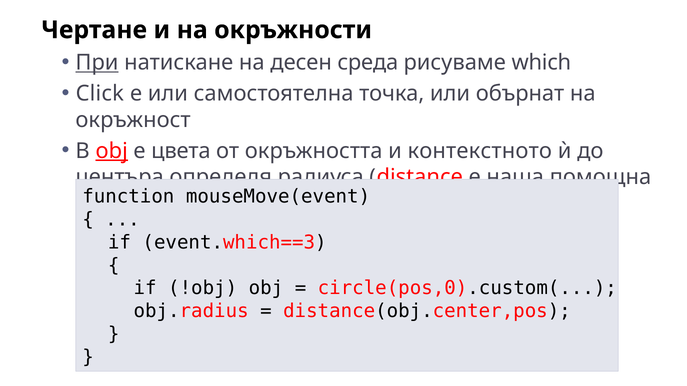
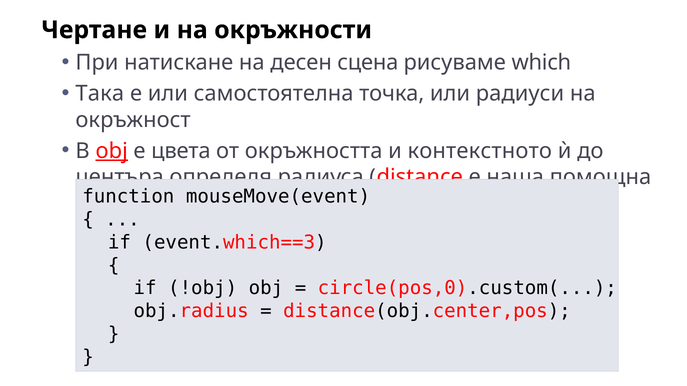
При underline: present -> none
среда: среда -> сцена
Click: Click -> Така
обърнат: обърнат -> радиуси
